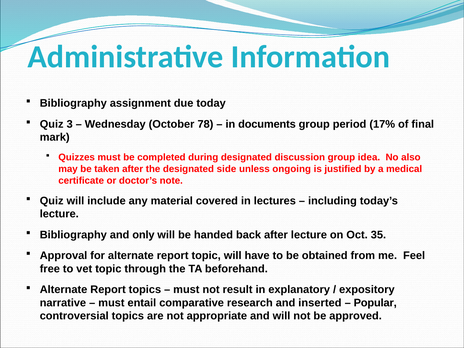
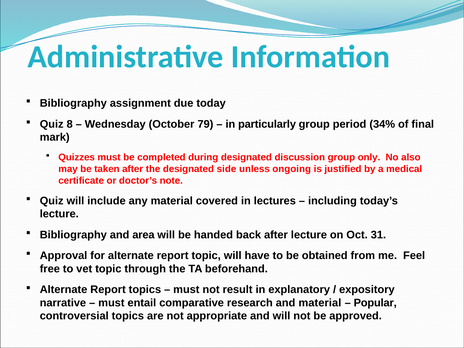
3: 3 -> 8
78: 78 -> 79
documents: documents -> particularly
17%: 17% -> 34%
idea: idea -> only
only: only -> area
35: 35 -> 31
and inserted: inserted -> material
